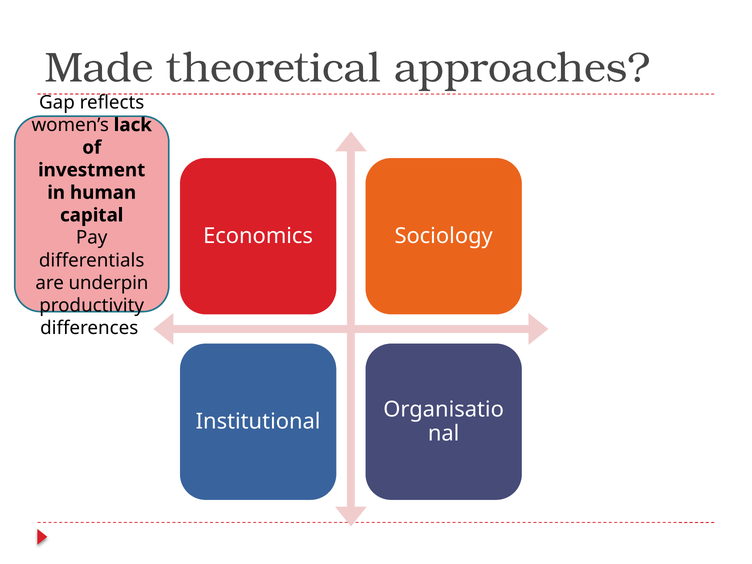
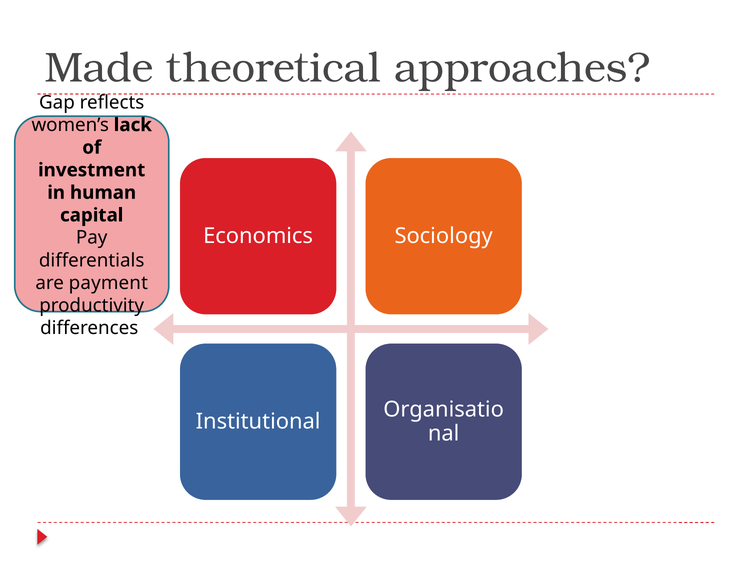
underpin: underpin -> payment
